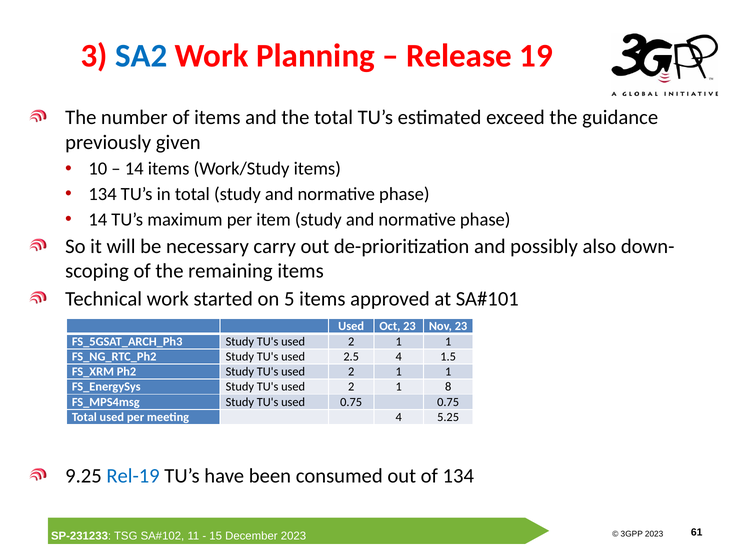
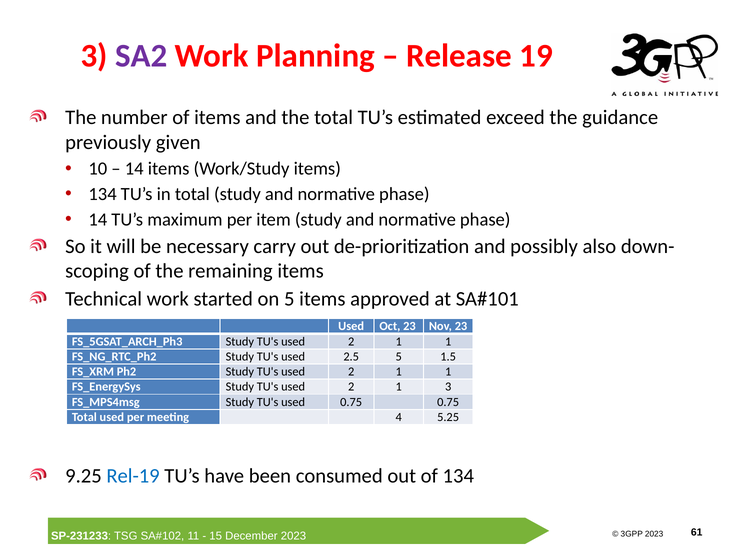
SA2 colour: blue -> purple
2.5 4: 4 -> 5
1 8: 8 -> 3
